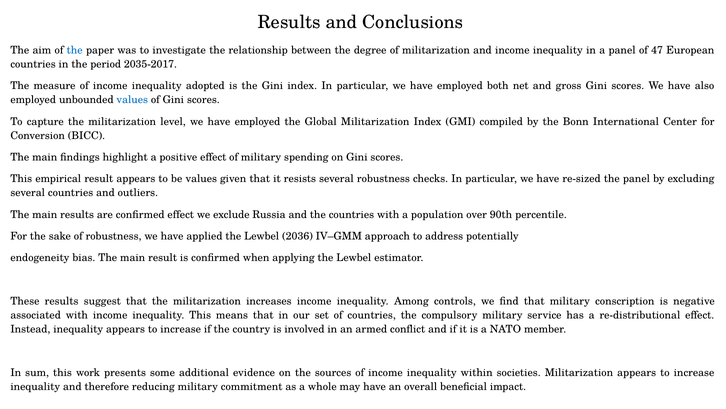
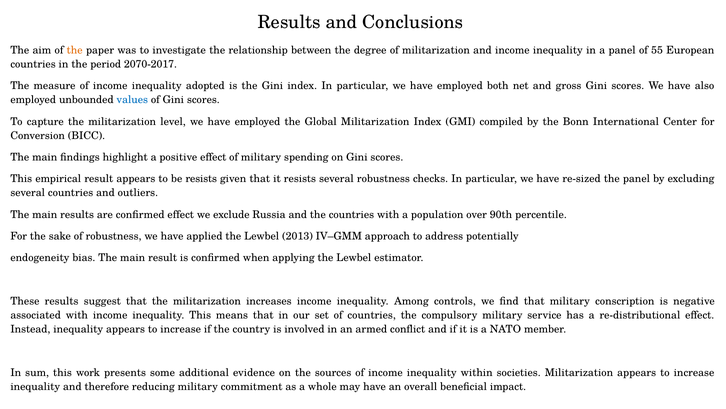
the at (75, 50) colour: blue -> orange
47: 47 -> 55
2035-2017: 2035-2017 -> 2070-2017
be values: values -> resists
2036: 2036 -> 2013
